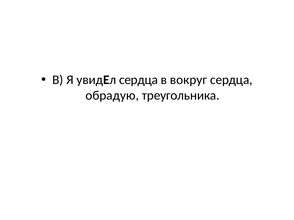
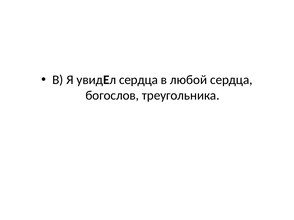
вокруг: вокруг -> любой
обрадую: обрадую -> богослов
